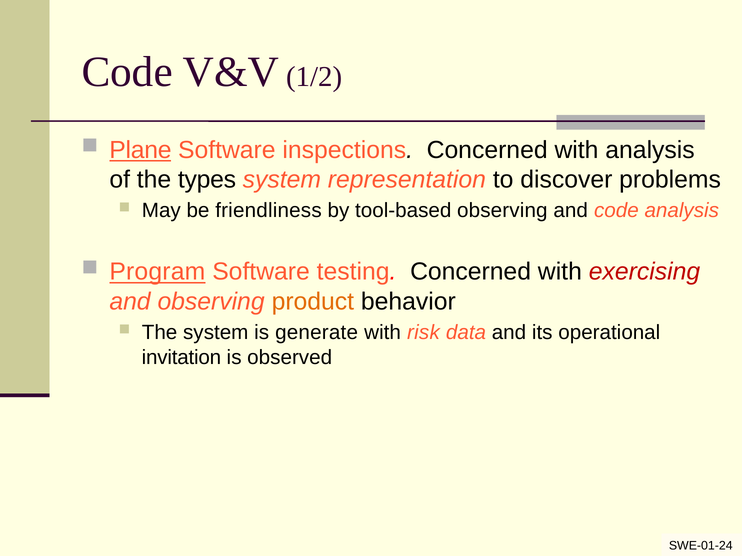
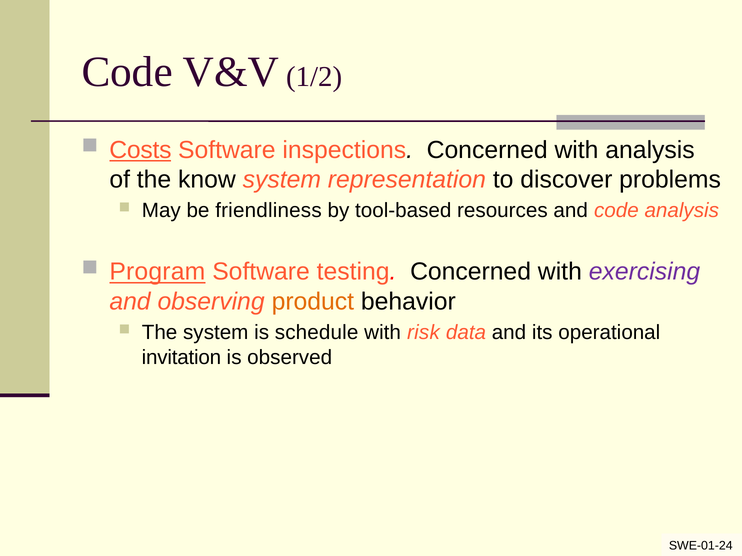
Plane: Plane -> Costs
types: types -> know
tool-based observing: observing -> resources
exercising colour: red -> purple
generate: generate -> schedule
